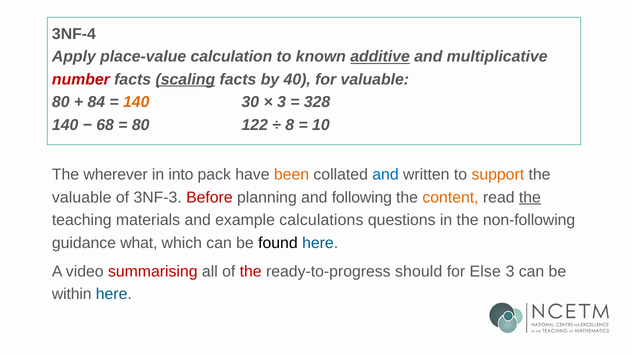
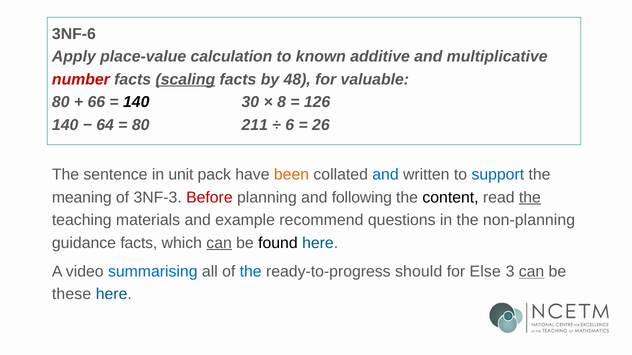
3NF-4: 3NF-4 -> 3NF-6
additive underline: present -> none
40: 40 -> 48
84: 84 -> 66
140 at (136, 102) colour: orange -> black
3 at (282, 102): 3 -> 8
328: 328 -> 126
68: 68 -> 64
122: 122 -> 211
8: 8 -> 6
10: 10 -> 26
wherever: wherever -> sentence
into: into -> unit
support colour: orange -> blue
valuable at (82, 198): valuable -> meaning
content colour: orange -> black
calculations: calculations -> recommend
non-following: non-following -> non-planning
guidance what: what -> facts
can at (219, 243) underline: none -> present
summarising colour: red -> blue
the at (251, 272) colour: red -> blue
can at (532, 272) underline: none -> present
within: within -> these
